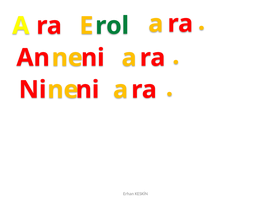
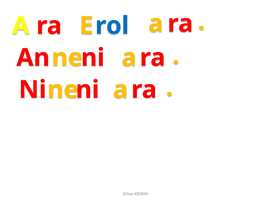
rol colour: green -> blue
